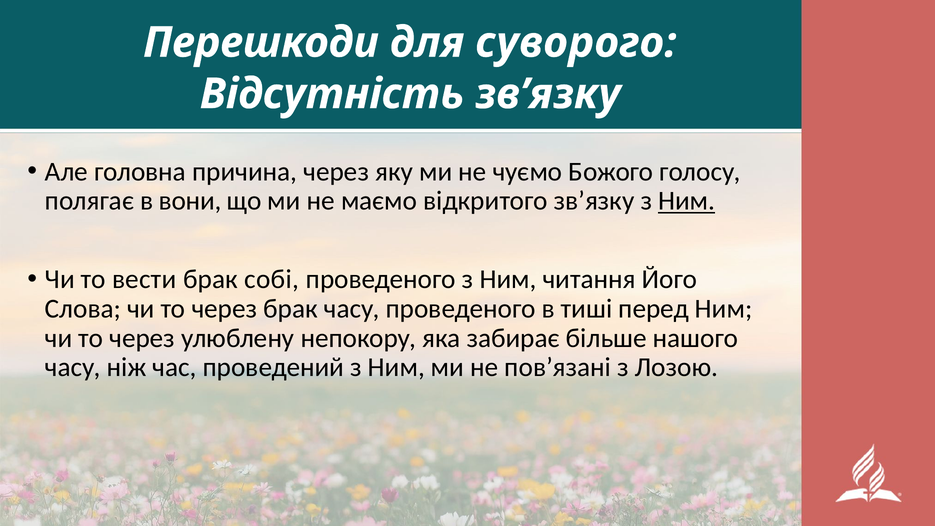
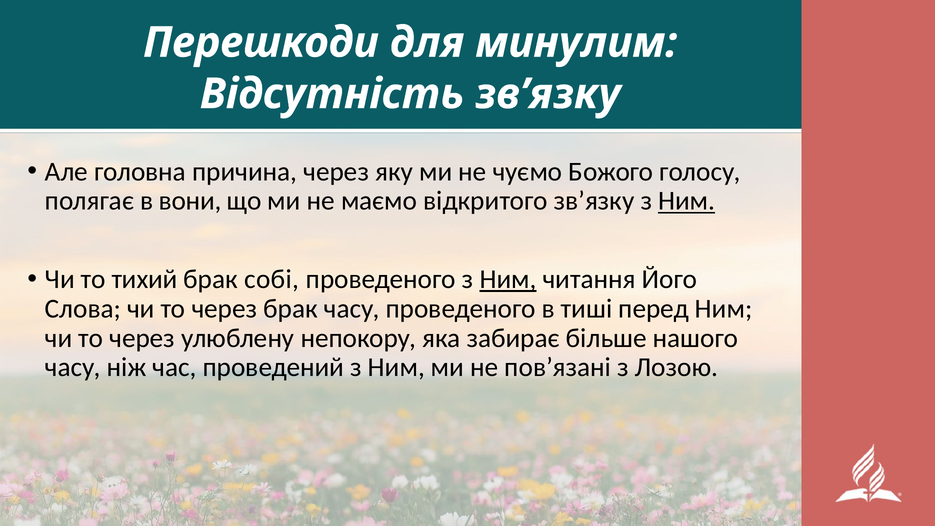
суворого: суворого -> минулим
вести: вести -> тихий
Ним at (508, 279) underline: none -> present
